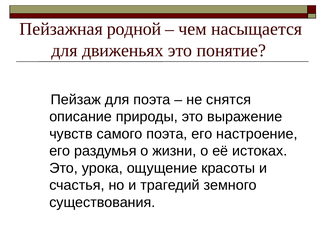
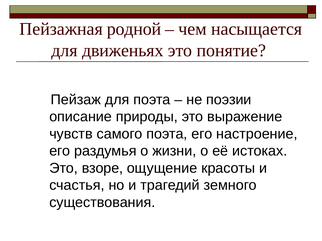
снятся: снятся -> поэзии
урока: урока -> взоре
